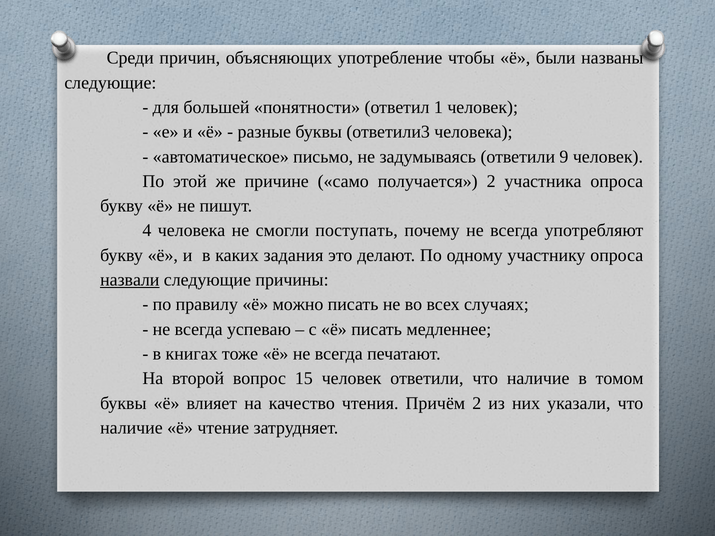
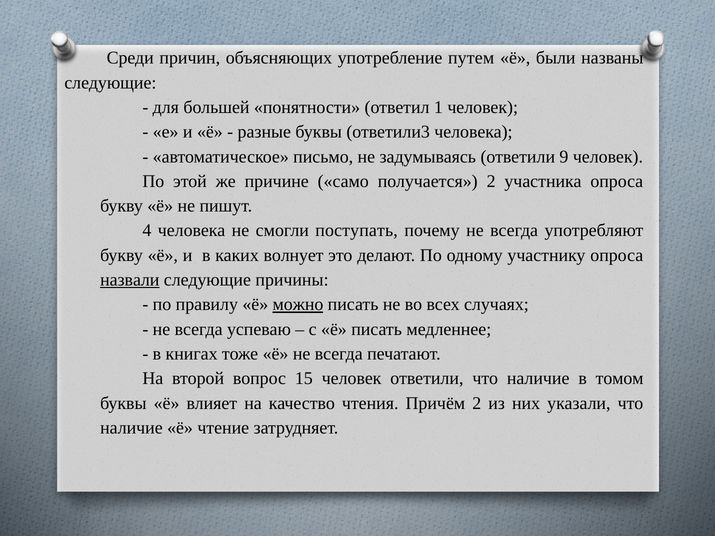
чтобы: чтобы -> путем
задания: задания -> волнует
можно underline: none -> present
